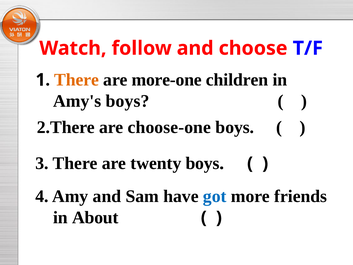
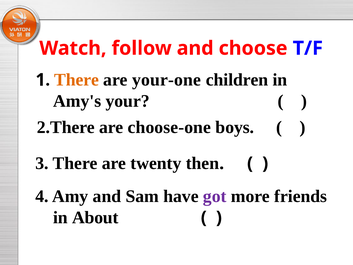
more-one: more-one -> your-one
Amy's boys: boys -> your
twenty boys: boys -> then
got colour: blue -> purple
